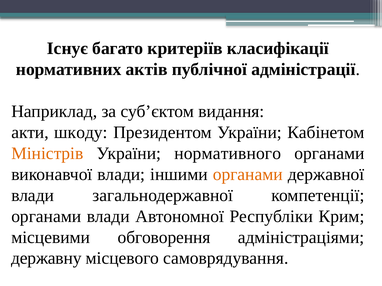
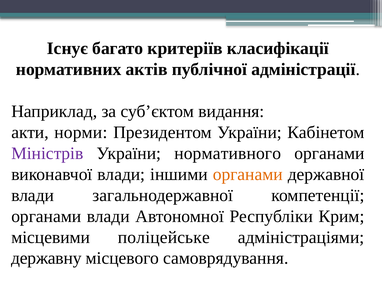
шкоду: шкоду -> норми
Міністрів colour: orange -> purple
обговорення: обговорення -> поліцейське
